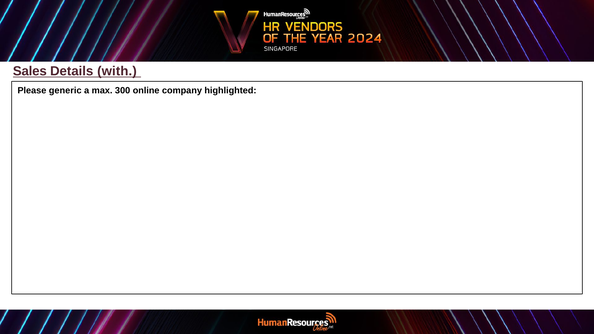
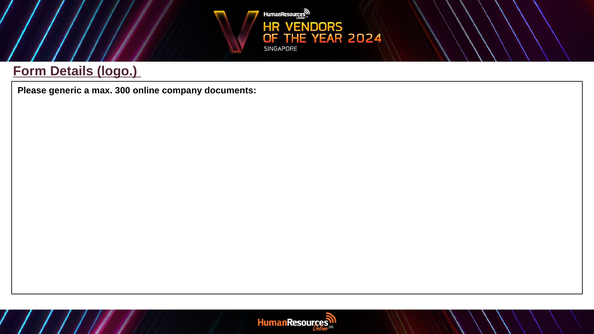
Sales: Sales -> Form
with: with -> logo
highlighted: highlighted -> documents
